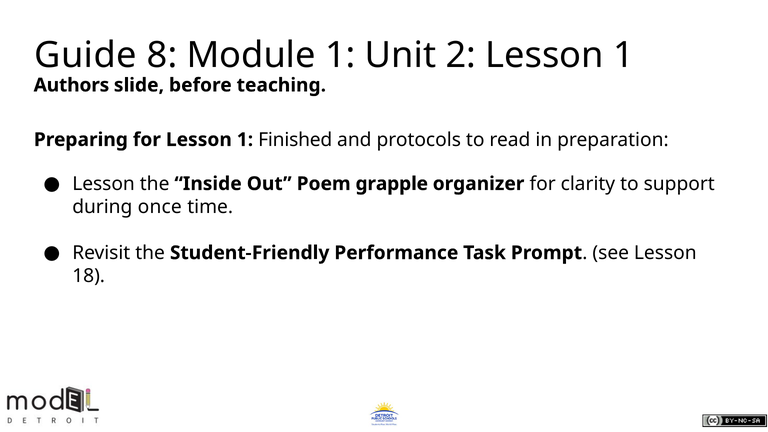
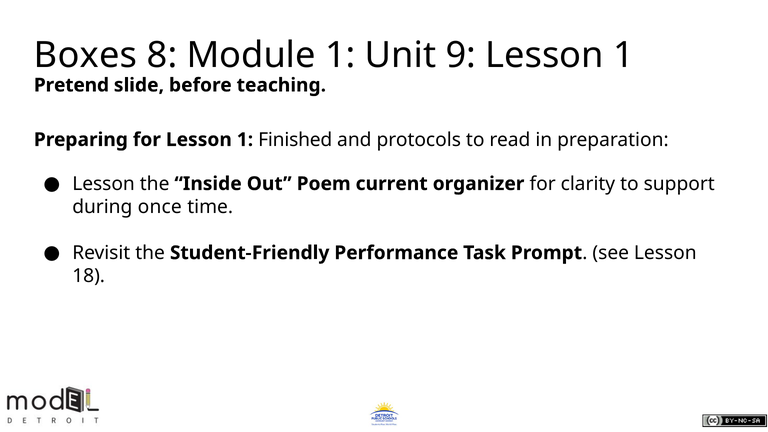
Guide: Guide -> Boxes
2: 2 -> 9
Authors: Authors -> Pretend
grapple: grapple -> current
